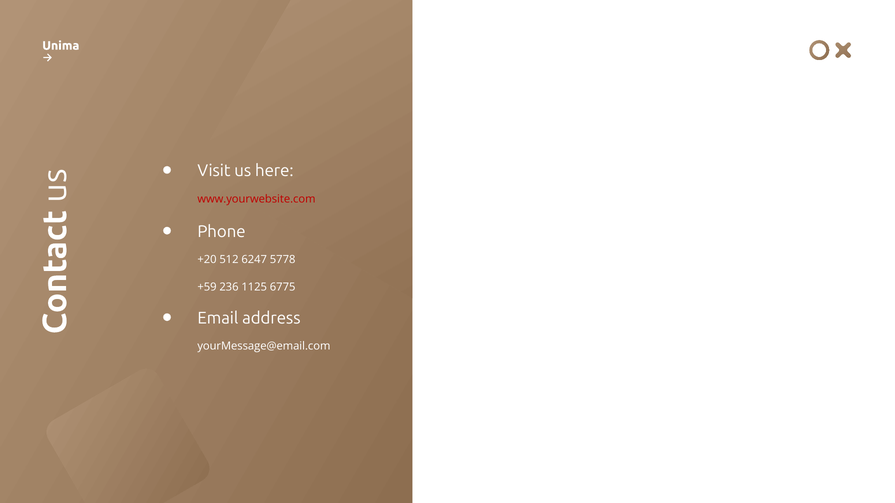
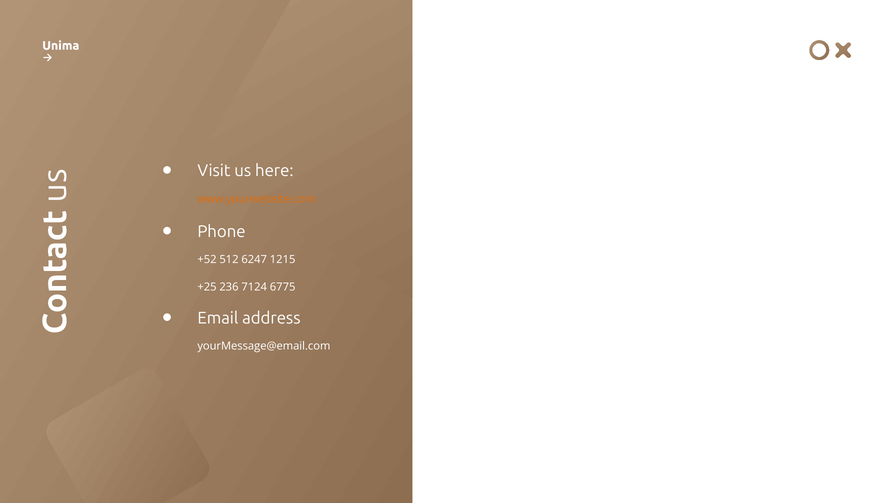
www.yourwebsite.com colour: red -> orange
+20: +20 -> +52
5778: 5778 -> 1215
+59: +59 -> +25
1125: 1125 -> 7124
